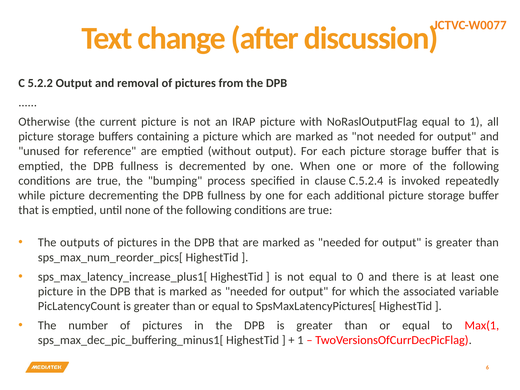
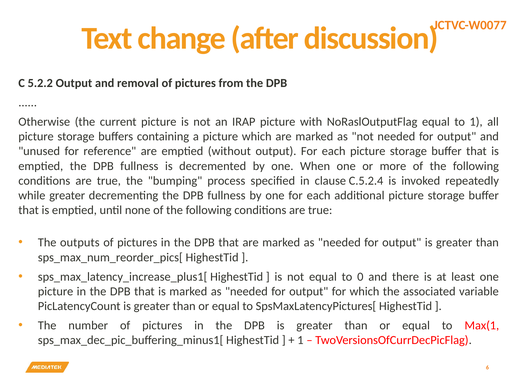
while picture: picture -> greater
